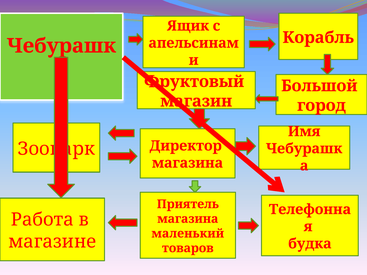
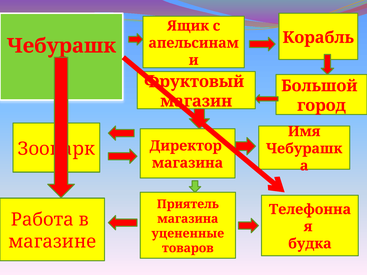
маленький: маленький -> уцененные
